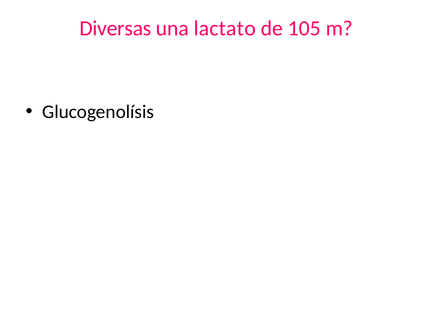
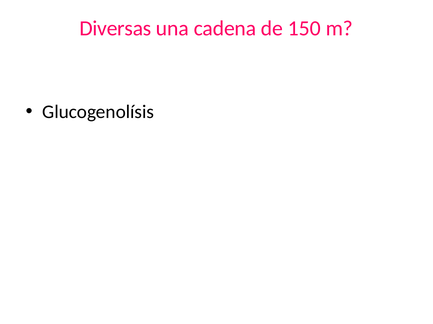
lactato: lactato -> cadena
105: 105 -> 150
